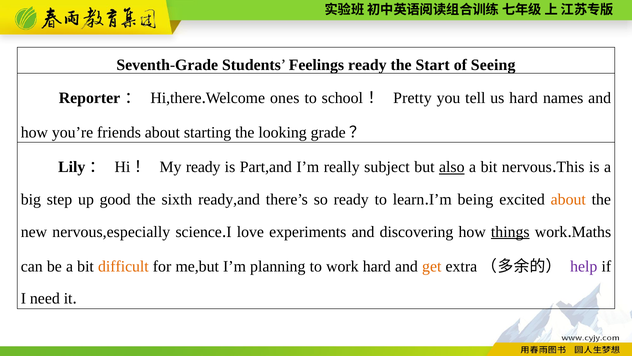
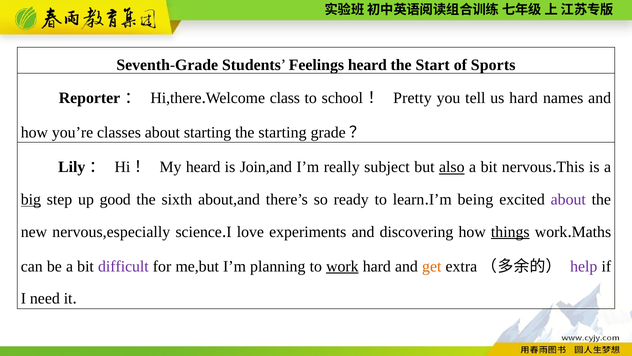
Feelings ready: ready -> heard
Seeing: Seeing -> Sports
ones: ones -> class
friends: friends -> classes
the looking: looking -> starting
My ready: ready -> heard
Part,and: Part,and -> Join,and
big underline: none -> present
ready,and: ready,and -> about,and
about at (568, 199) colour: orange -> purple
difficult colour: orange -> purple
work at (342, 266) underline: none -> present
